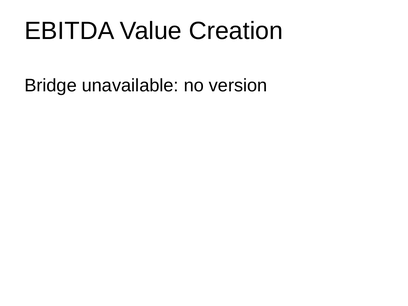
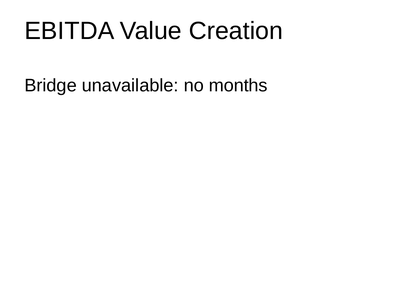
version: version -> months
